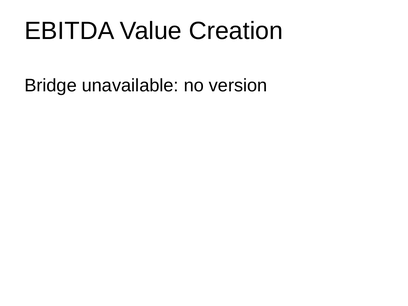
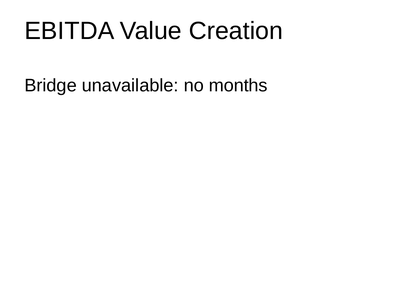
version: version -> months
